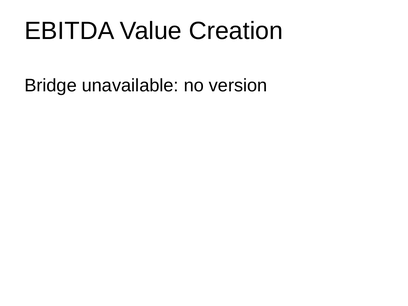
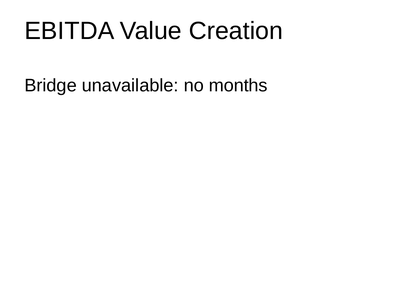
version: version -> months
